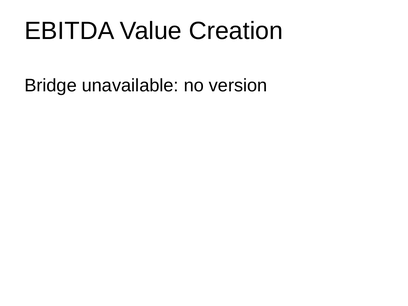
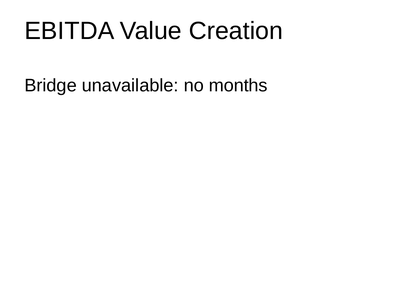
version: version -> months
